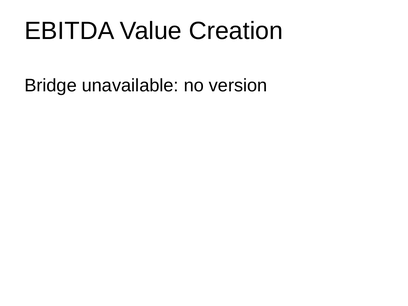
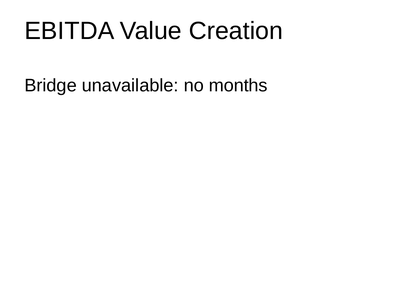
version: version -> months
